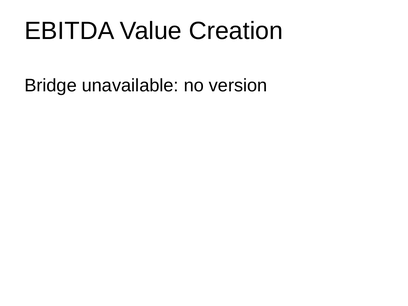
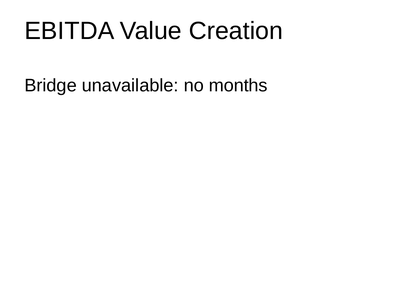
version: version -> months
